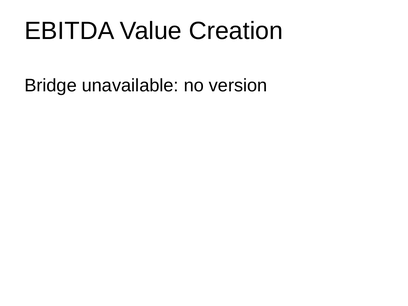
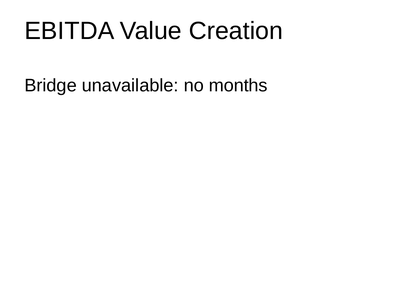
version: version -> months
